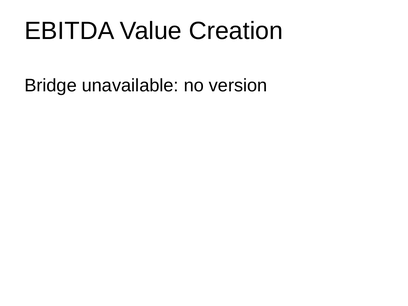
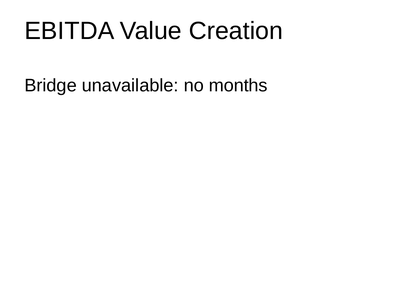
version: version -> months
